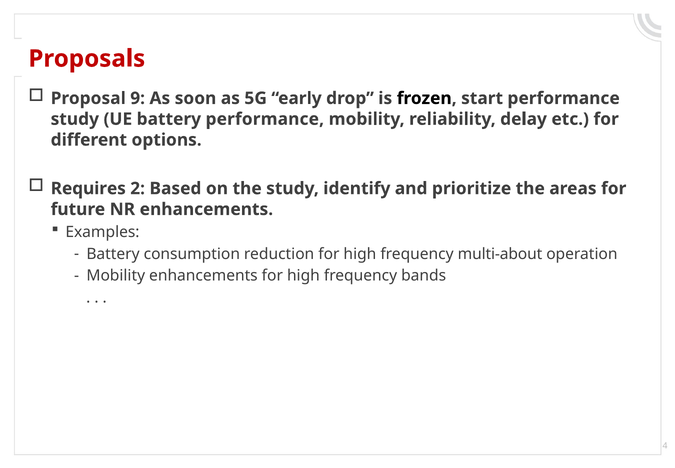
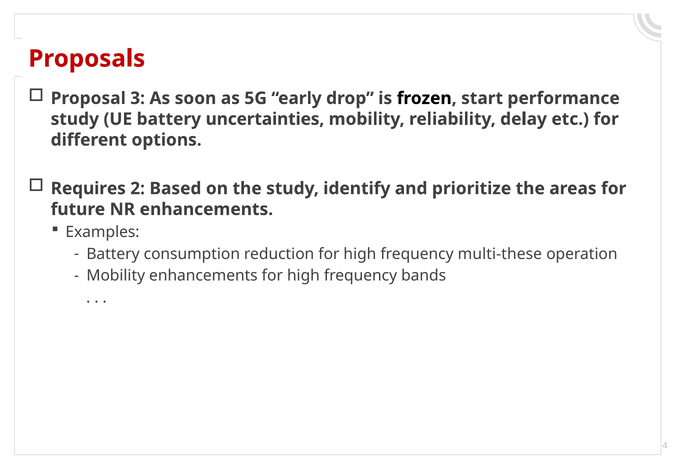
9: 9 -> 3
battery performance: performance -> uncertainties
multi-about: multi-about -> multi-these
